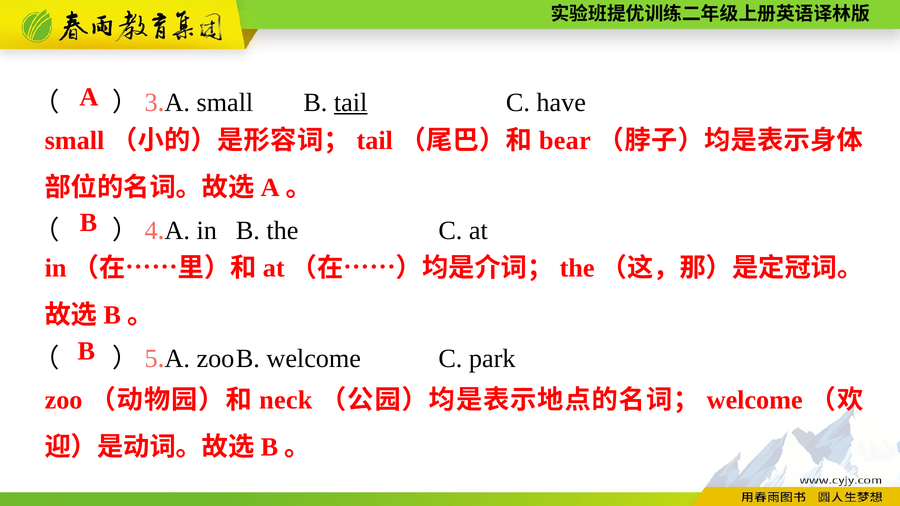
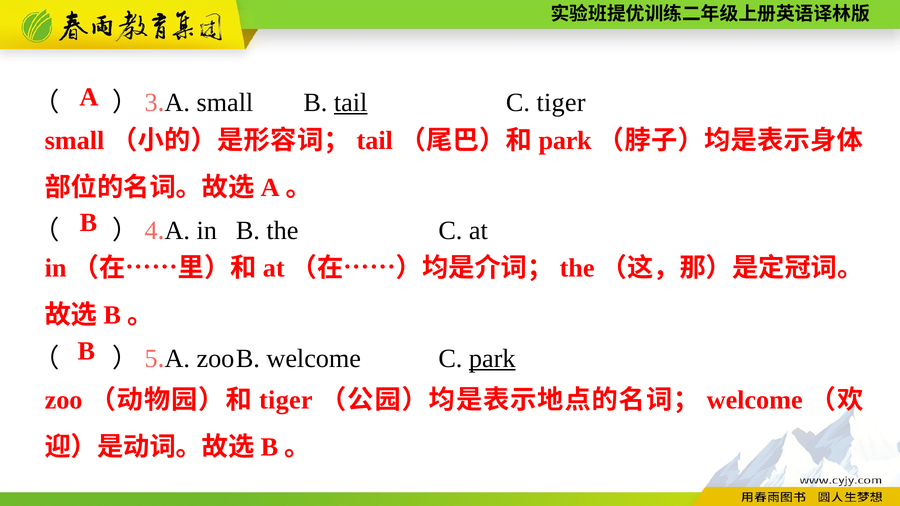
C have: have -> tiger
bear at (565, 140): bear -> park
park at (492, 359) underline: none -> present
neck at (286, 400): neck -> tiger
